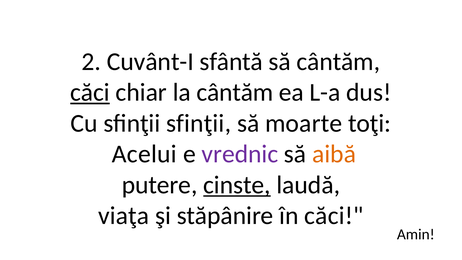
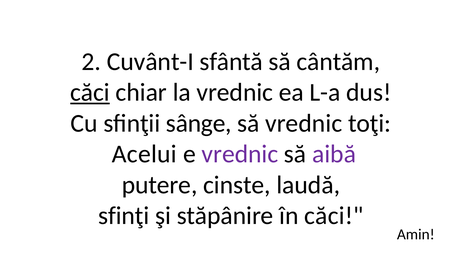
la cântăm: cântăm -> vrednic
sfinţii sfinţii: sfinţii -> sânge
să moarte: moarte -> vrednic
aibă colour: orange -> purple
cinste underline: present -> none
viaţa: viaţa -> sfinţi
